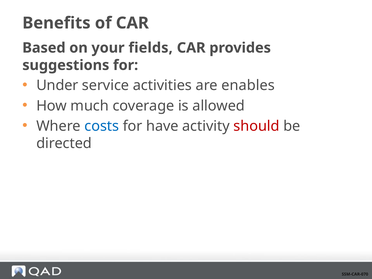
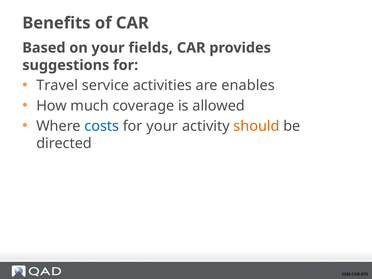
Under: Under -> Travel
for have: have -> your
should colour: red -> orange
